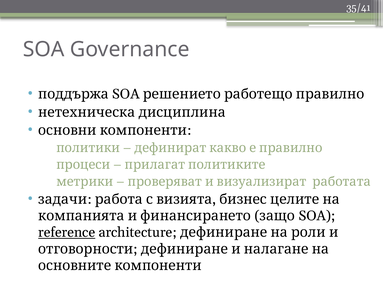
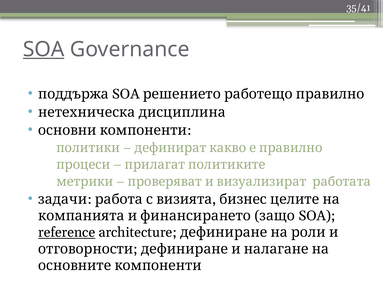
SOA at (44, 49) underline: none -> present
